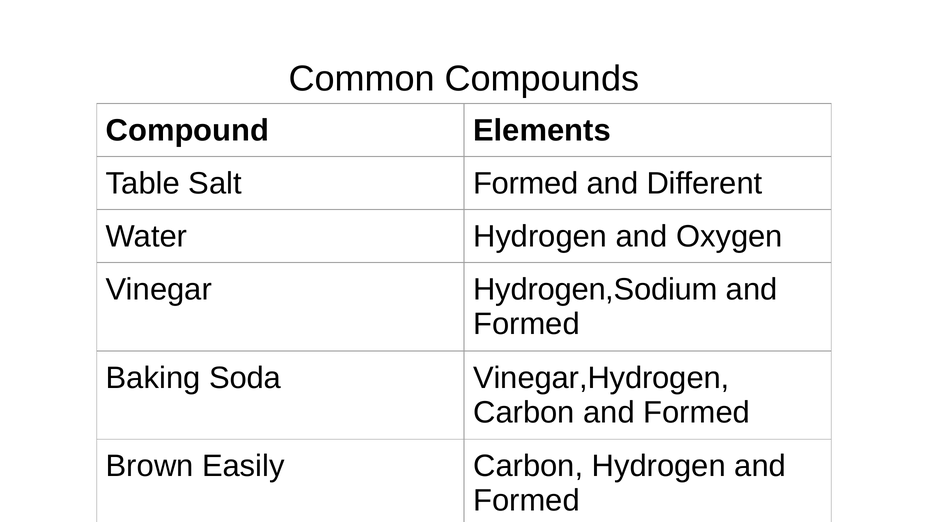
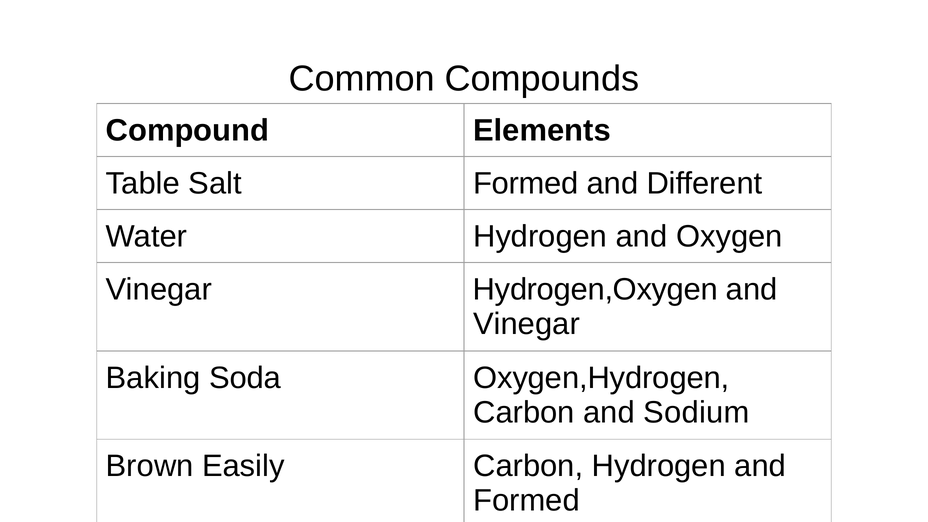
Hydrogen,Sodium: Hydrogen,Sodium -> Hydrogen,Oxygen
Formed at (527, 324): Formed -> Vinegar
Vinegar,Hydrogen: Vinegar,Hydrogen -> Oxygen,Hydrogen
Carbon and Formed: Formed -> Sodium
